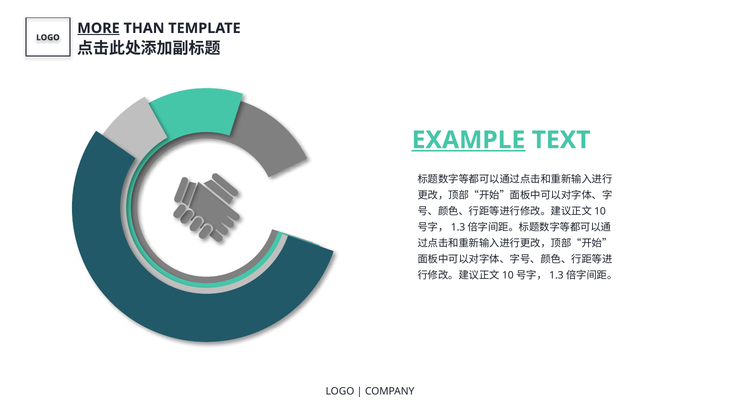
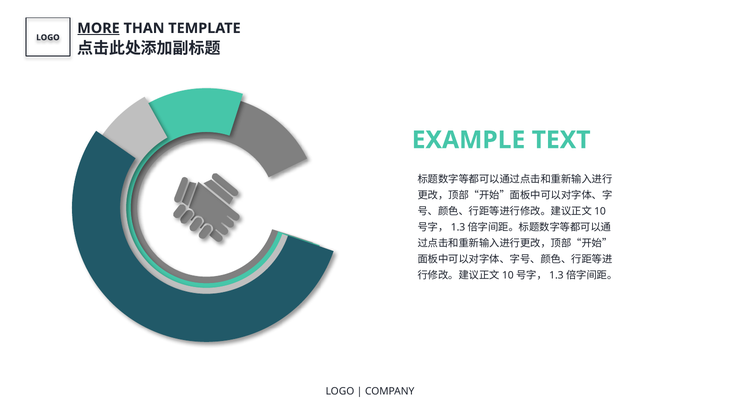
EXAMPLE underline: present -> none
